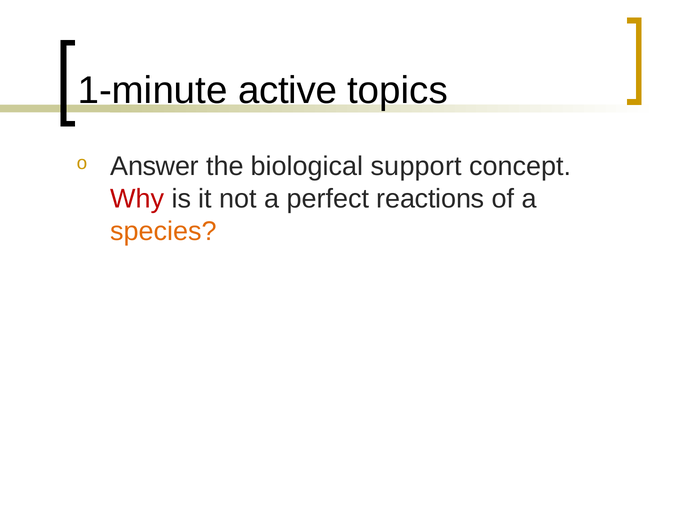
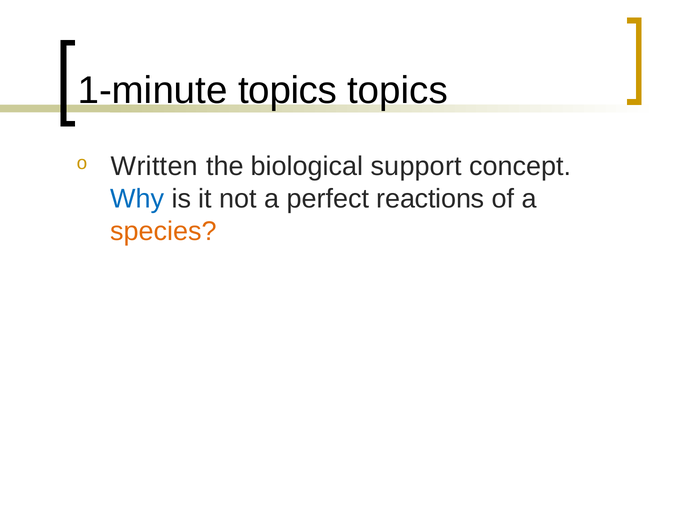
1-minute active: active -> topics
Answer: Answer -> Written
Why colour: red -> blue
